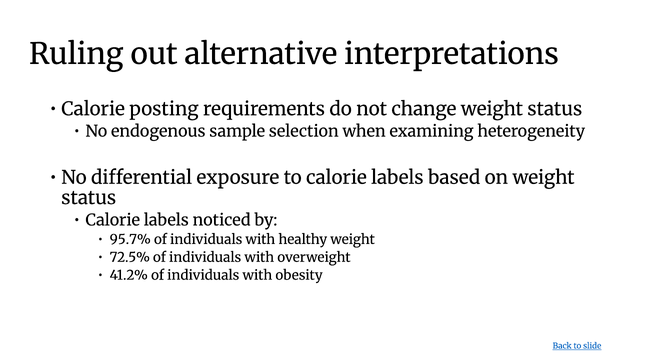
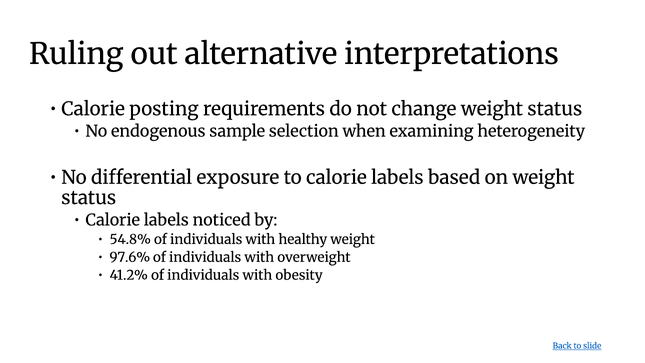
95.7%: 95.7% -> 54.8%
72.5%: 72.5% -> 97.6%
